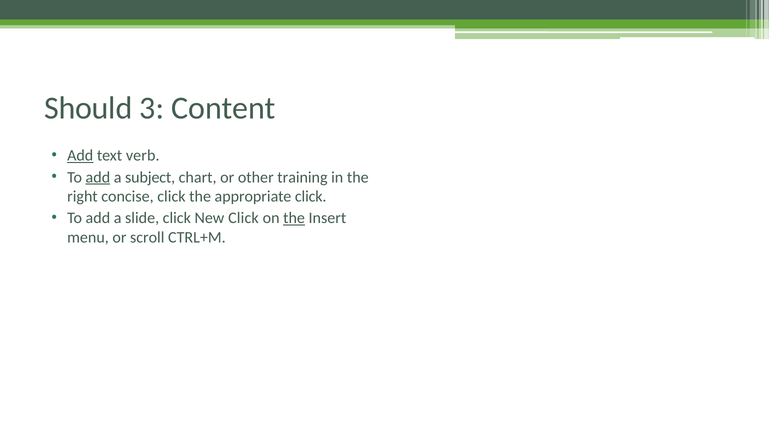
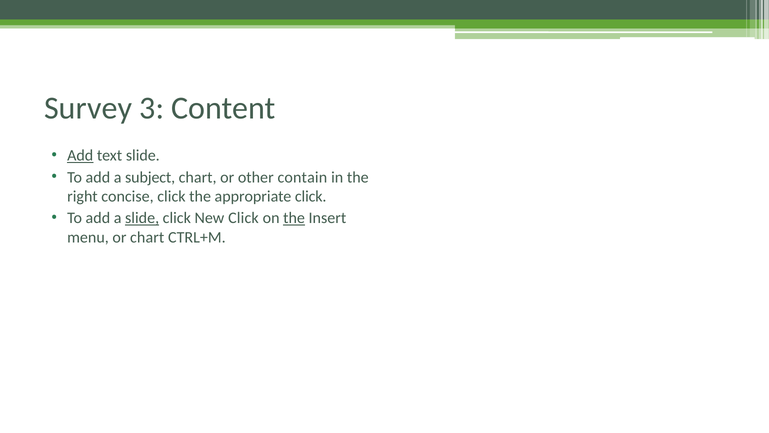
Should: Should -> Survey
text verb: verb -> slide
add at (98, 177) underline: present -> none
training: training -> contain
slide at (142, 218) underline: none -> present
or scroll: scroll -> chart
